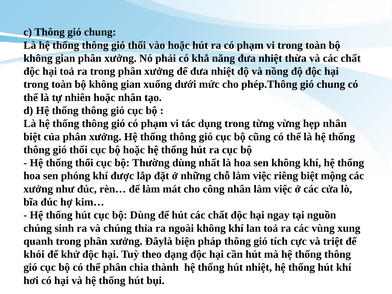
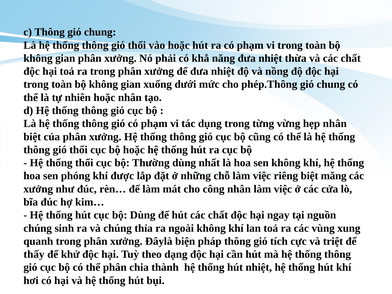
mộng: mộng -> măng
khói: khói -> thấy
